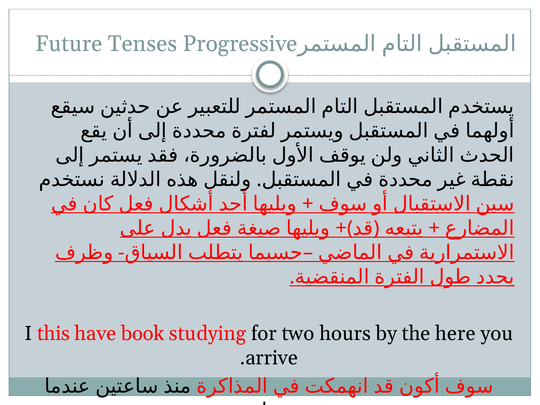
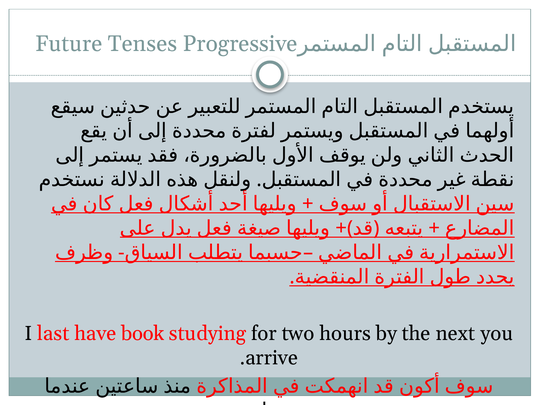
this: this -> last
here: here -> next
